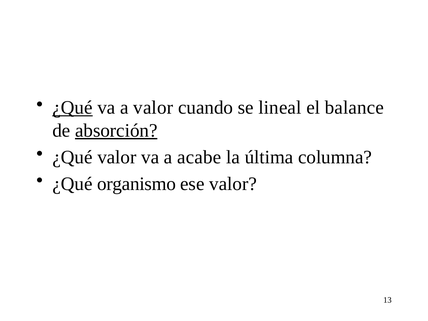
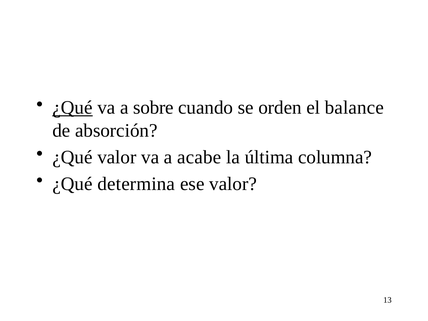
a valor: valor -> sobre
lineal: lineal -> orden
absorción underline: present -> none
organismo: organismo -> determina
